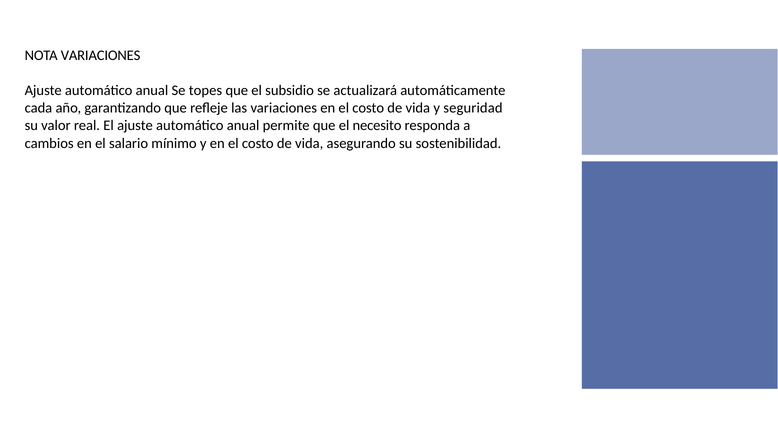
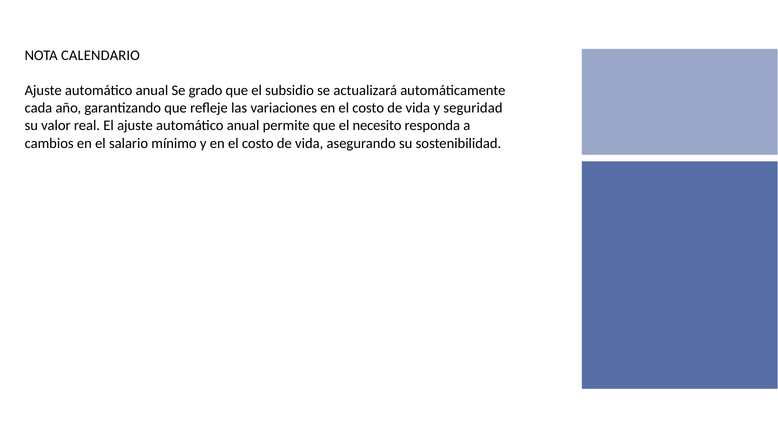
NOTA VARIACIONES: VARIACIONES -> CALENDARIO
topes: topes -> grado
